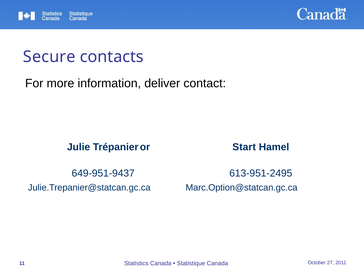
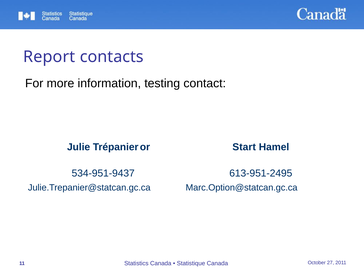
Secure: Secure -> Report
deliver: deliver -> testing
649-951-9437: 649-951-9437 -> 534-951-9437
